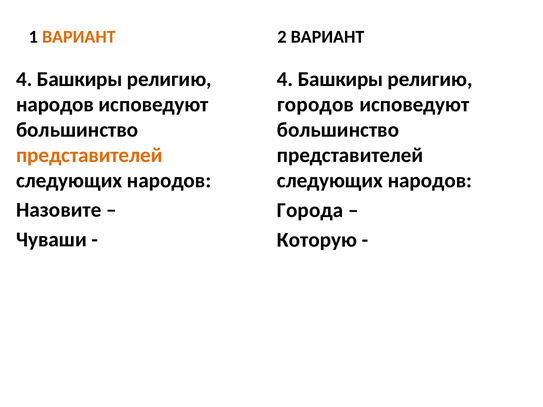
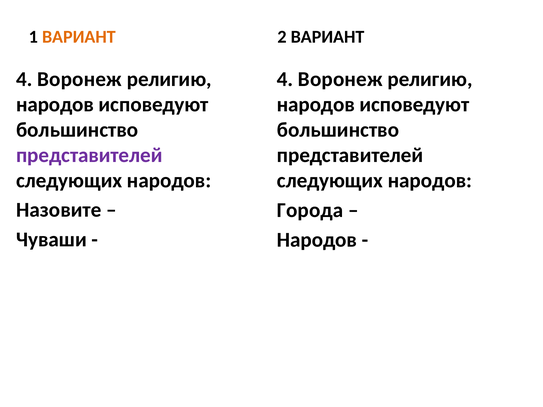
Башкиры at (80, 79): Башкиры -> Воронеж
Башкиры at (341, 79): Башкиры -> Воронеж
городов at (316, 105): городов -> народов
представителей at (89, 155) colour: orange -> purple
Которую at (317, 240): Которую -> Народов
